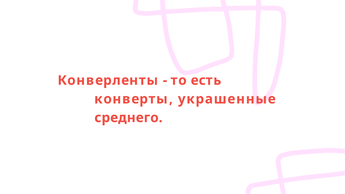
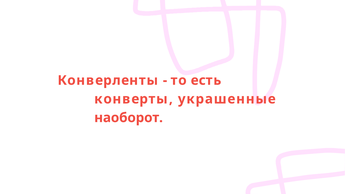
среднего: среднего -> наоборот
